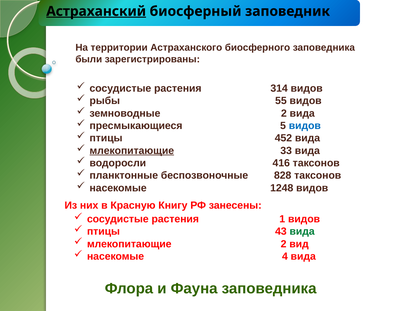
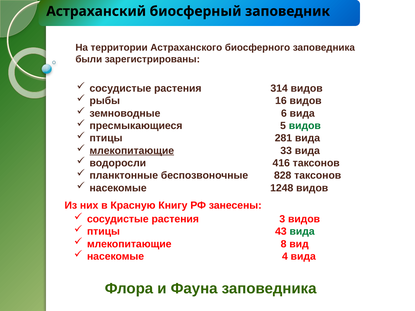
Астраханский underline: present -> none
55: 55 -> 16
земноводные 2: 2 -> 6
видов at (305, 126) colour: blue -> green
452: 452 -> 281
1: 1 -> 3
млекопитающие 2: 2 -> 8
